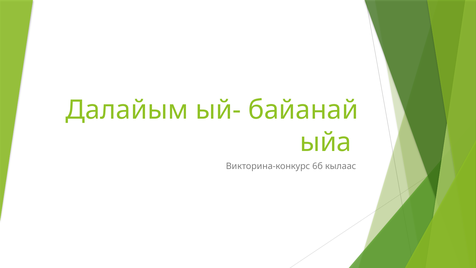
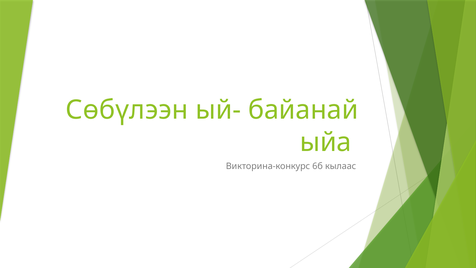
Далайым: Далайым -> Сөбүлээн
